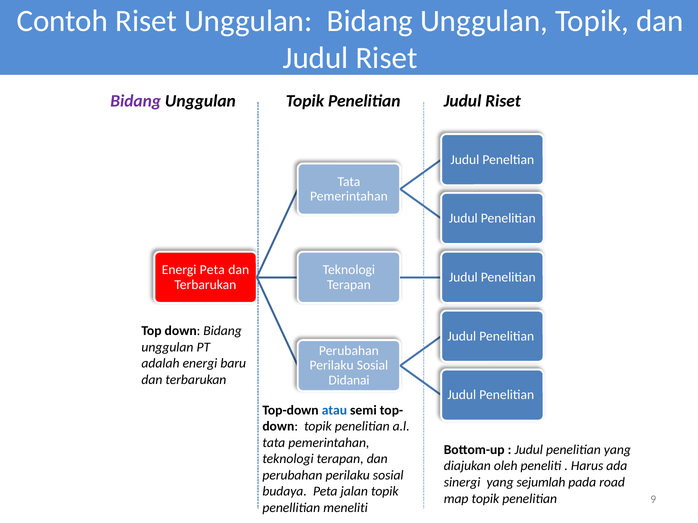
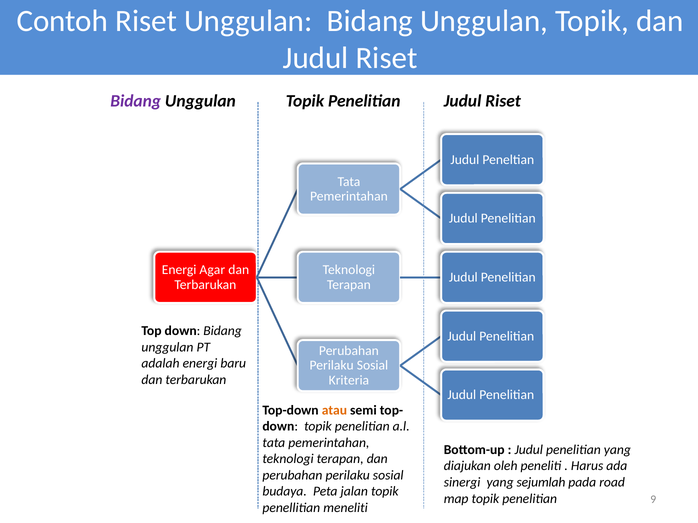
Energi Peta: Peta -> Agar
Didanai: Didanai -> Kriteria
atau colour: blue -> orange
